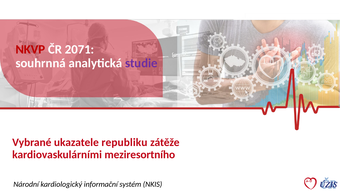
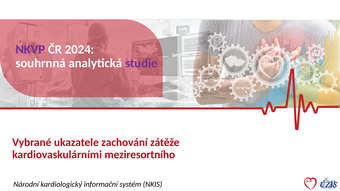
NKVP colour: red -> purple
2071: 2071 -> 2024
republiku: republiku -> zachování
